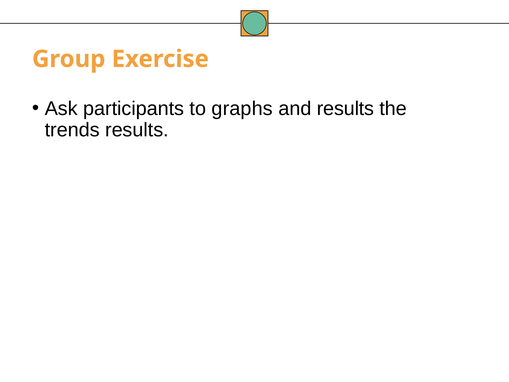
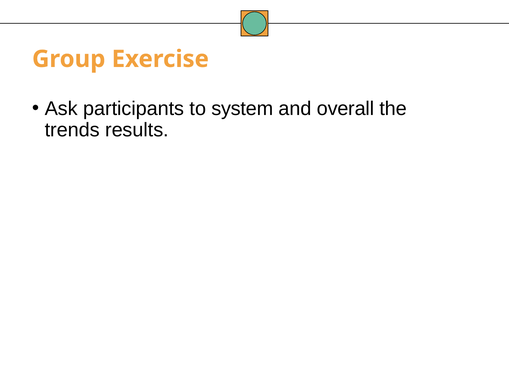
graphs: graphs -> system
and results: results -> overall
